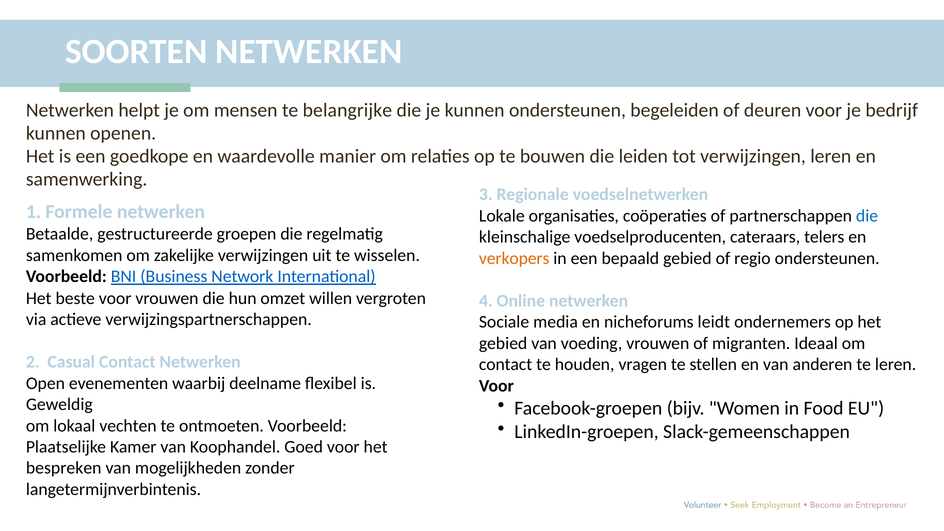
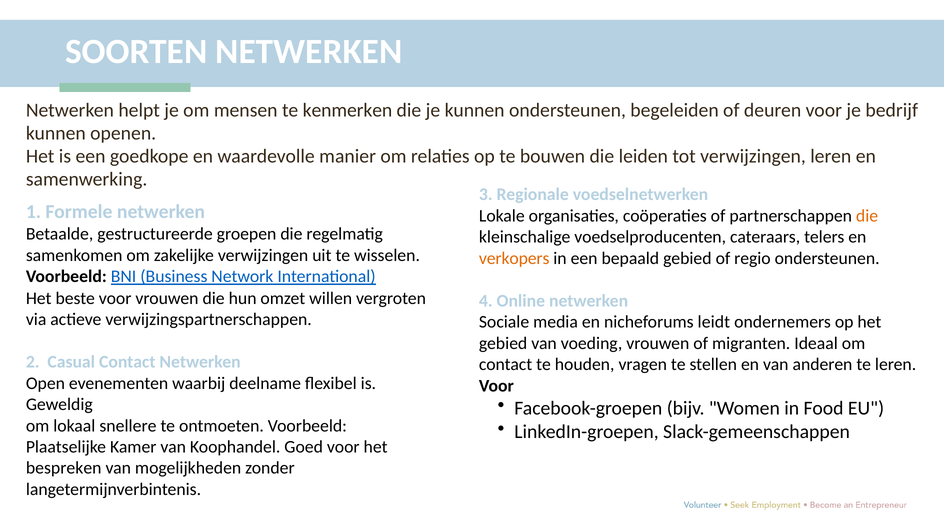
belangrijke: belangrijke -> kenmerken
die at (867, 216) colour: blue -> orange
vechten: vechten -> snellere
